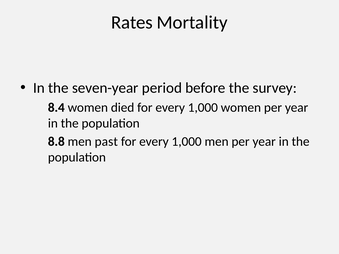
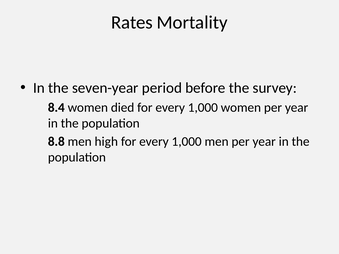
past: past -> high
